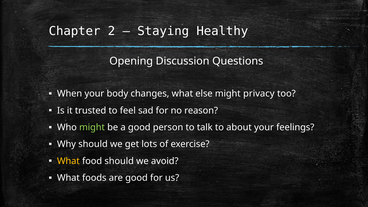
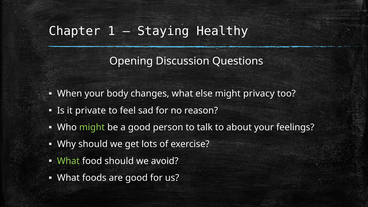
2: 2 -> 1
trusted: trusted -> private
What at (68, 161) colour: yellow -> light green
